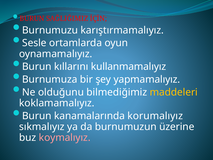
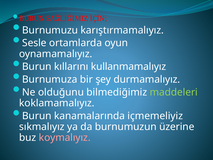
yapmamalıyız: yapmamalıyız -> durmamalıyız
maddeleri colour: yellow -> light green
korumalıyız: korumalıyız -> içmemeliyiz
